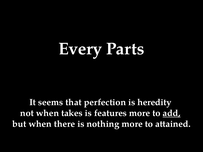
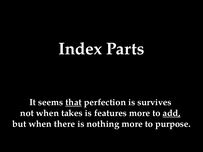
Every: Every -> Index
that underline: none -> present
heredity: heredity -> survives
attained: attained -> purpose
